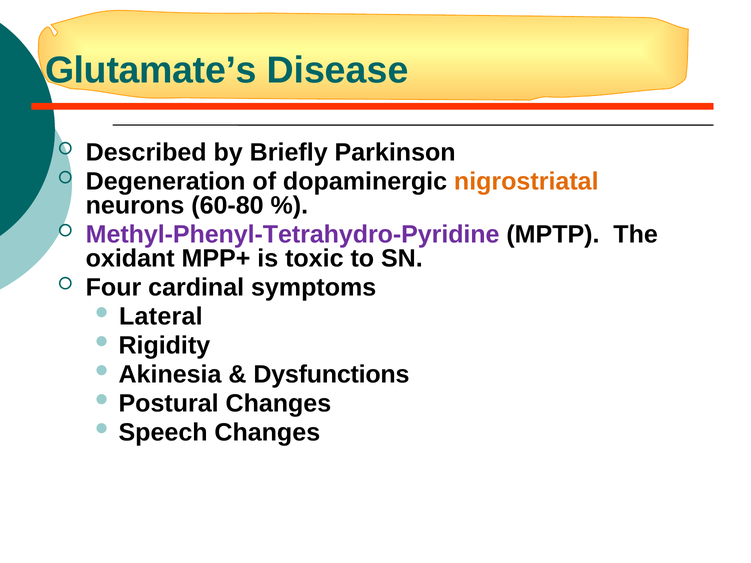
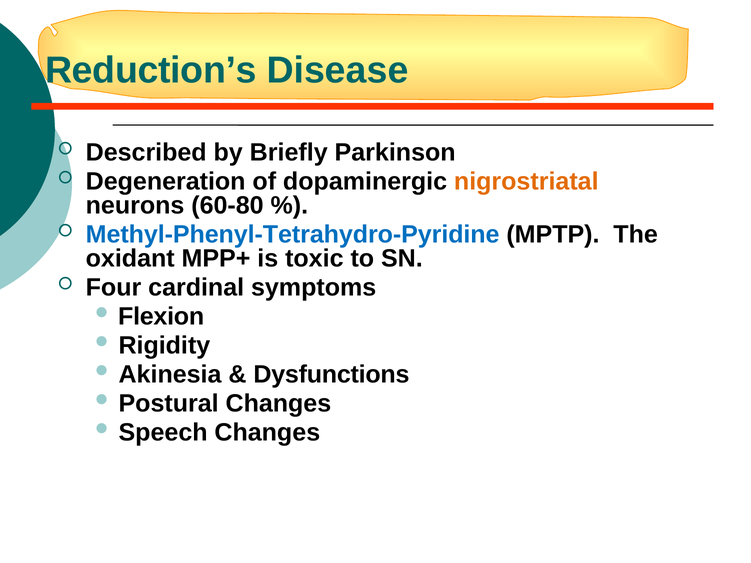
Glutamate’s: Glutamate’s -> Reduction’s
Methyl-Phenyl-Tetrahydro-Pyridine colour: purple -> blue
Lateral: Lateral -> Flexion
